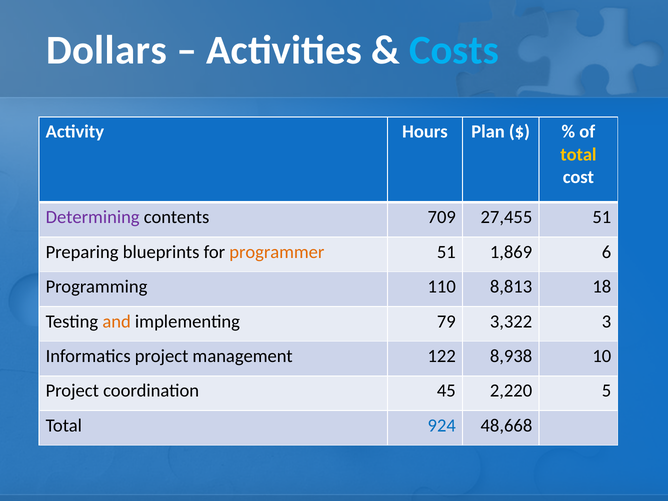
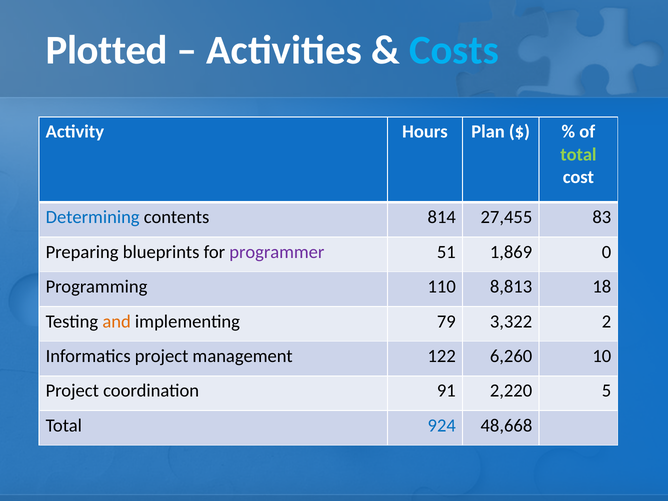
Dollars: Dollars -> Plotted
total at (578, 155) colour: yellow -> light green
Determining colour: purple -> blue
709: 709 -> 814
27,455 51: 51 -> 83
programmer colour: orange -> purple
6: 6 -> 0
3: 3 -> 2
8,938: 8,938 -> 6,260
45: 45 -> 91
